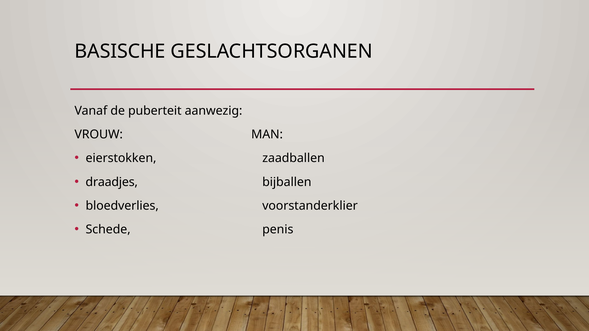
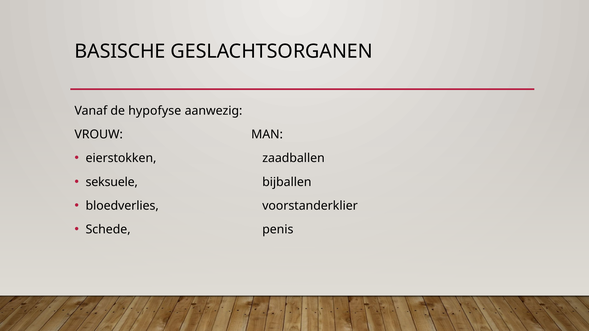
puberteit: puberteit -> hypofyse
draadjes: draadjes -> seksuele
